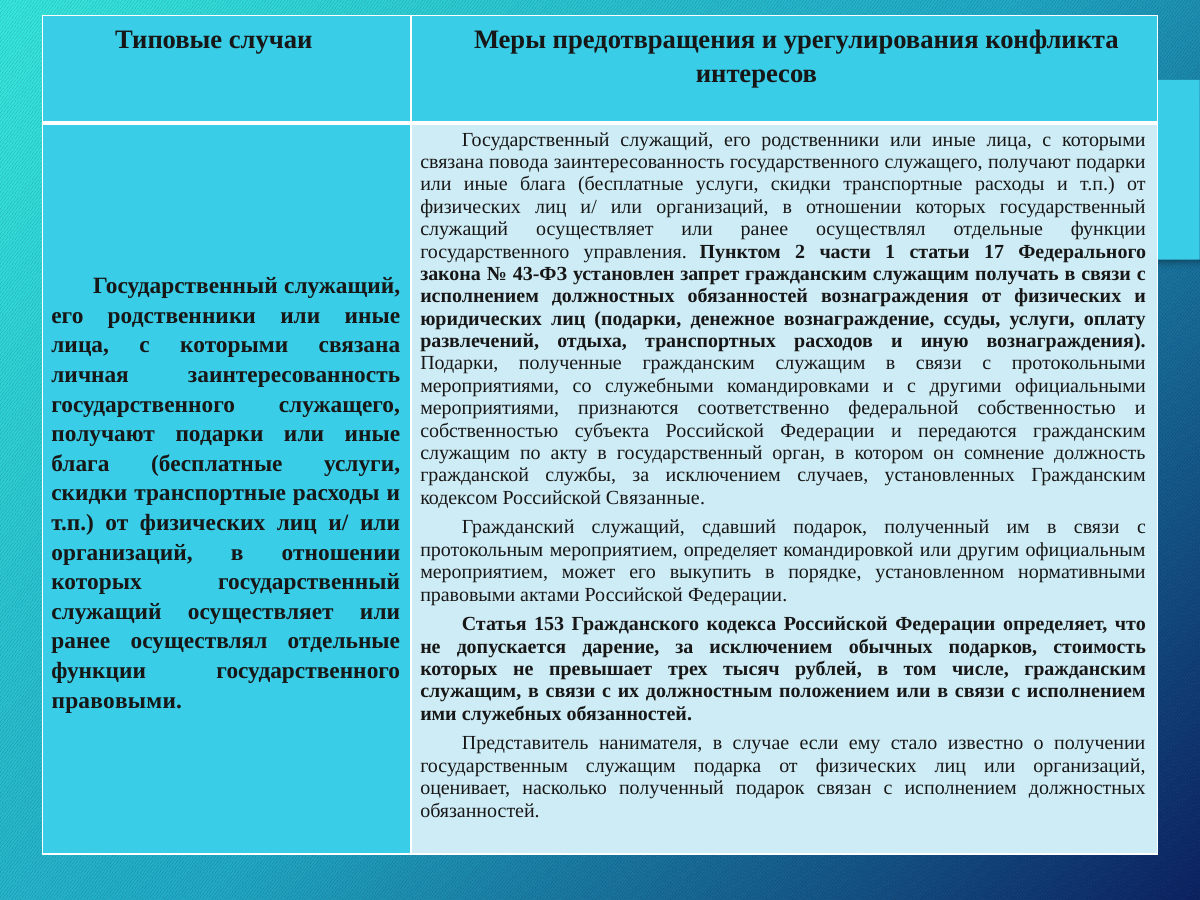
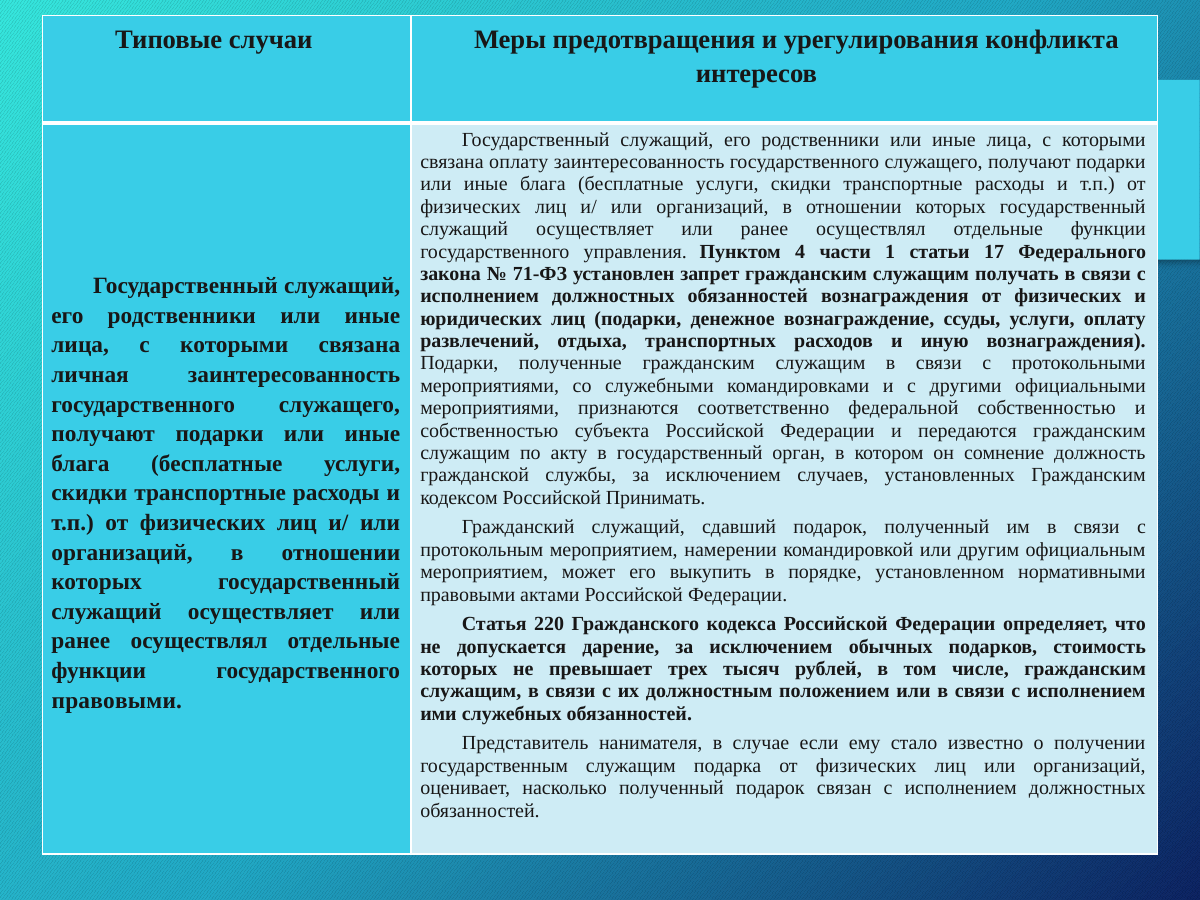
связана повода: повода -> оплату
2: 2 -> 4
43-ФЗ: 43-ФЗ -> 71-ФЗ
Связанные: Связанные -> Принимать
мероприятием определяет: определяет -> намерении
153: 153 -> 220
